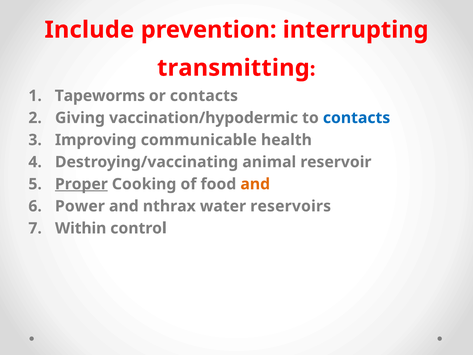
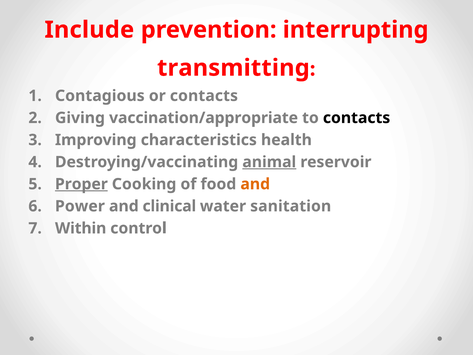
Tapeworms: Tapeworms -> Contagious
vaccination/hypodermic: vaccination/hypodermic -> vaccination/appropriate
contacts at (357, 118) colour: blue -> black
communicable: communicable -> characteristics
animal underline: none -> present
nthrax: nthrax -> clinical
reservoirs: reservoirs -> sanitation
